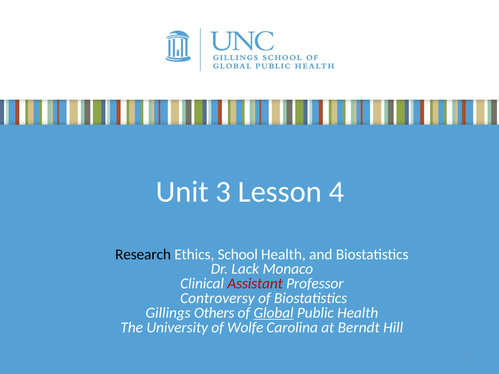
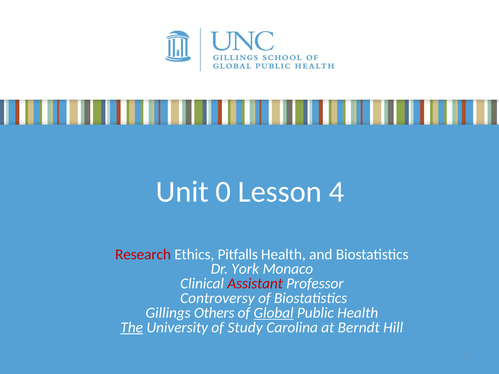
3: 3 -> 0
Research colour: black -> red
School: School -> Pitfalls
Lack: Lack -> York
The underline: none -> present
Wolfe: Wolfe -> Study
